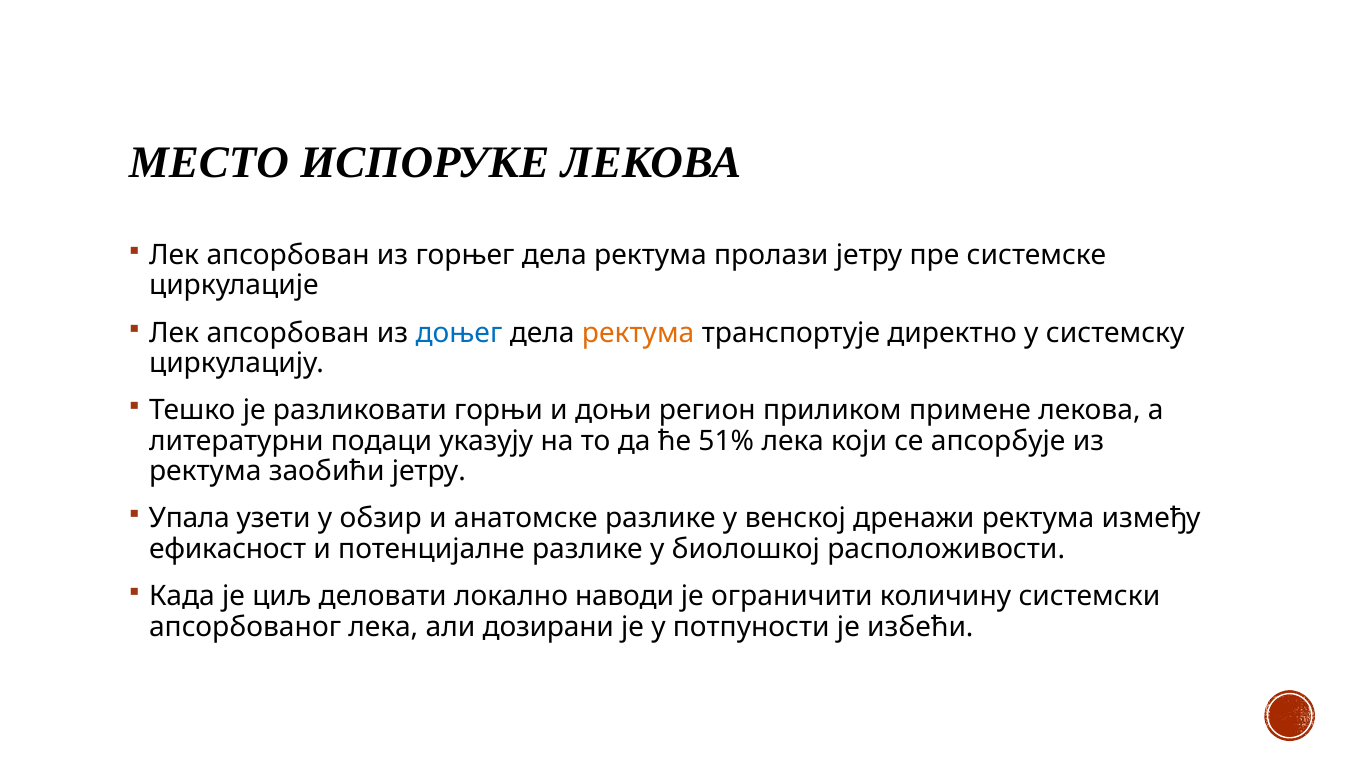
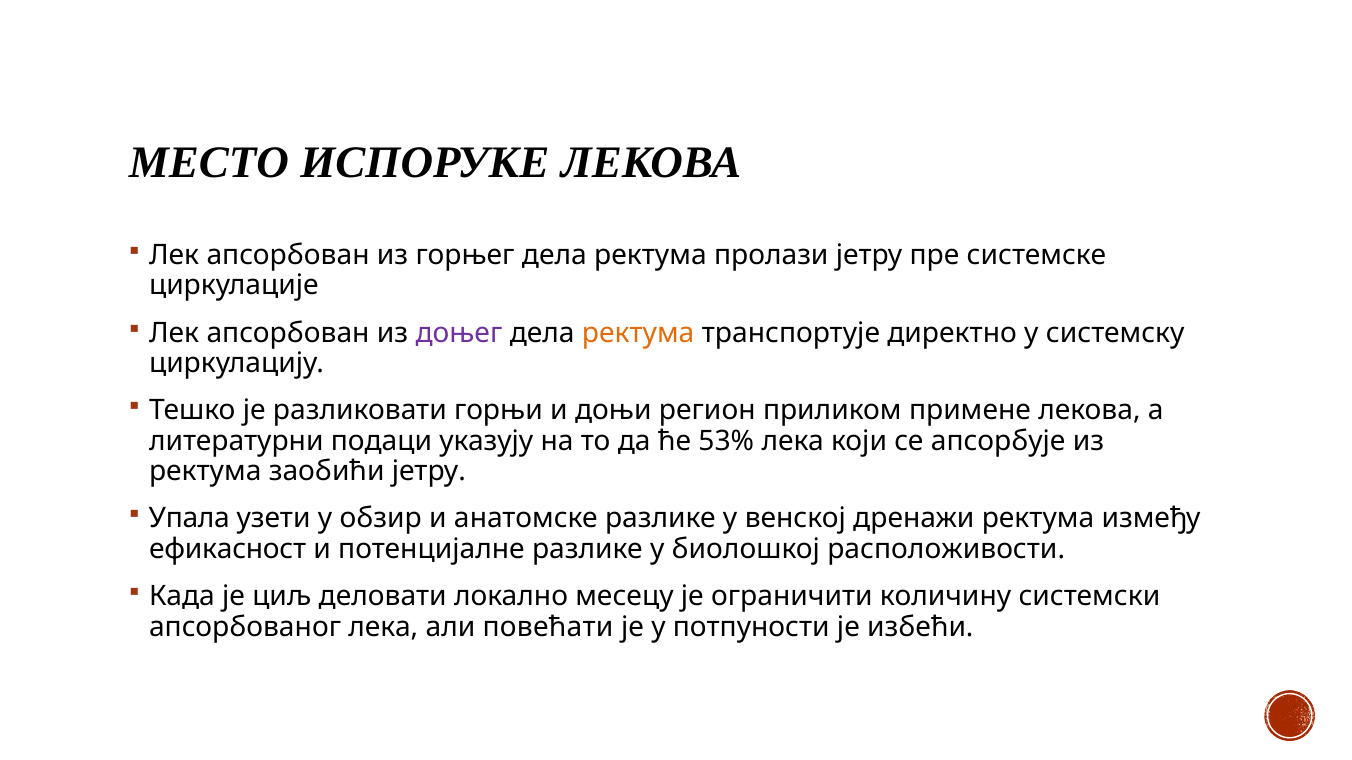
доњег colour: blue -> purple
51%: 51% -> 53%
наводи: наводи -> месецу
дозирани: дозирани -> повећати
